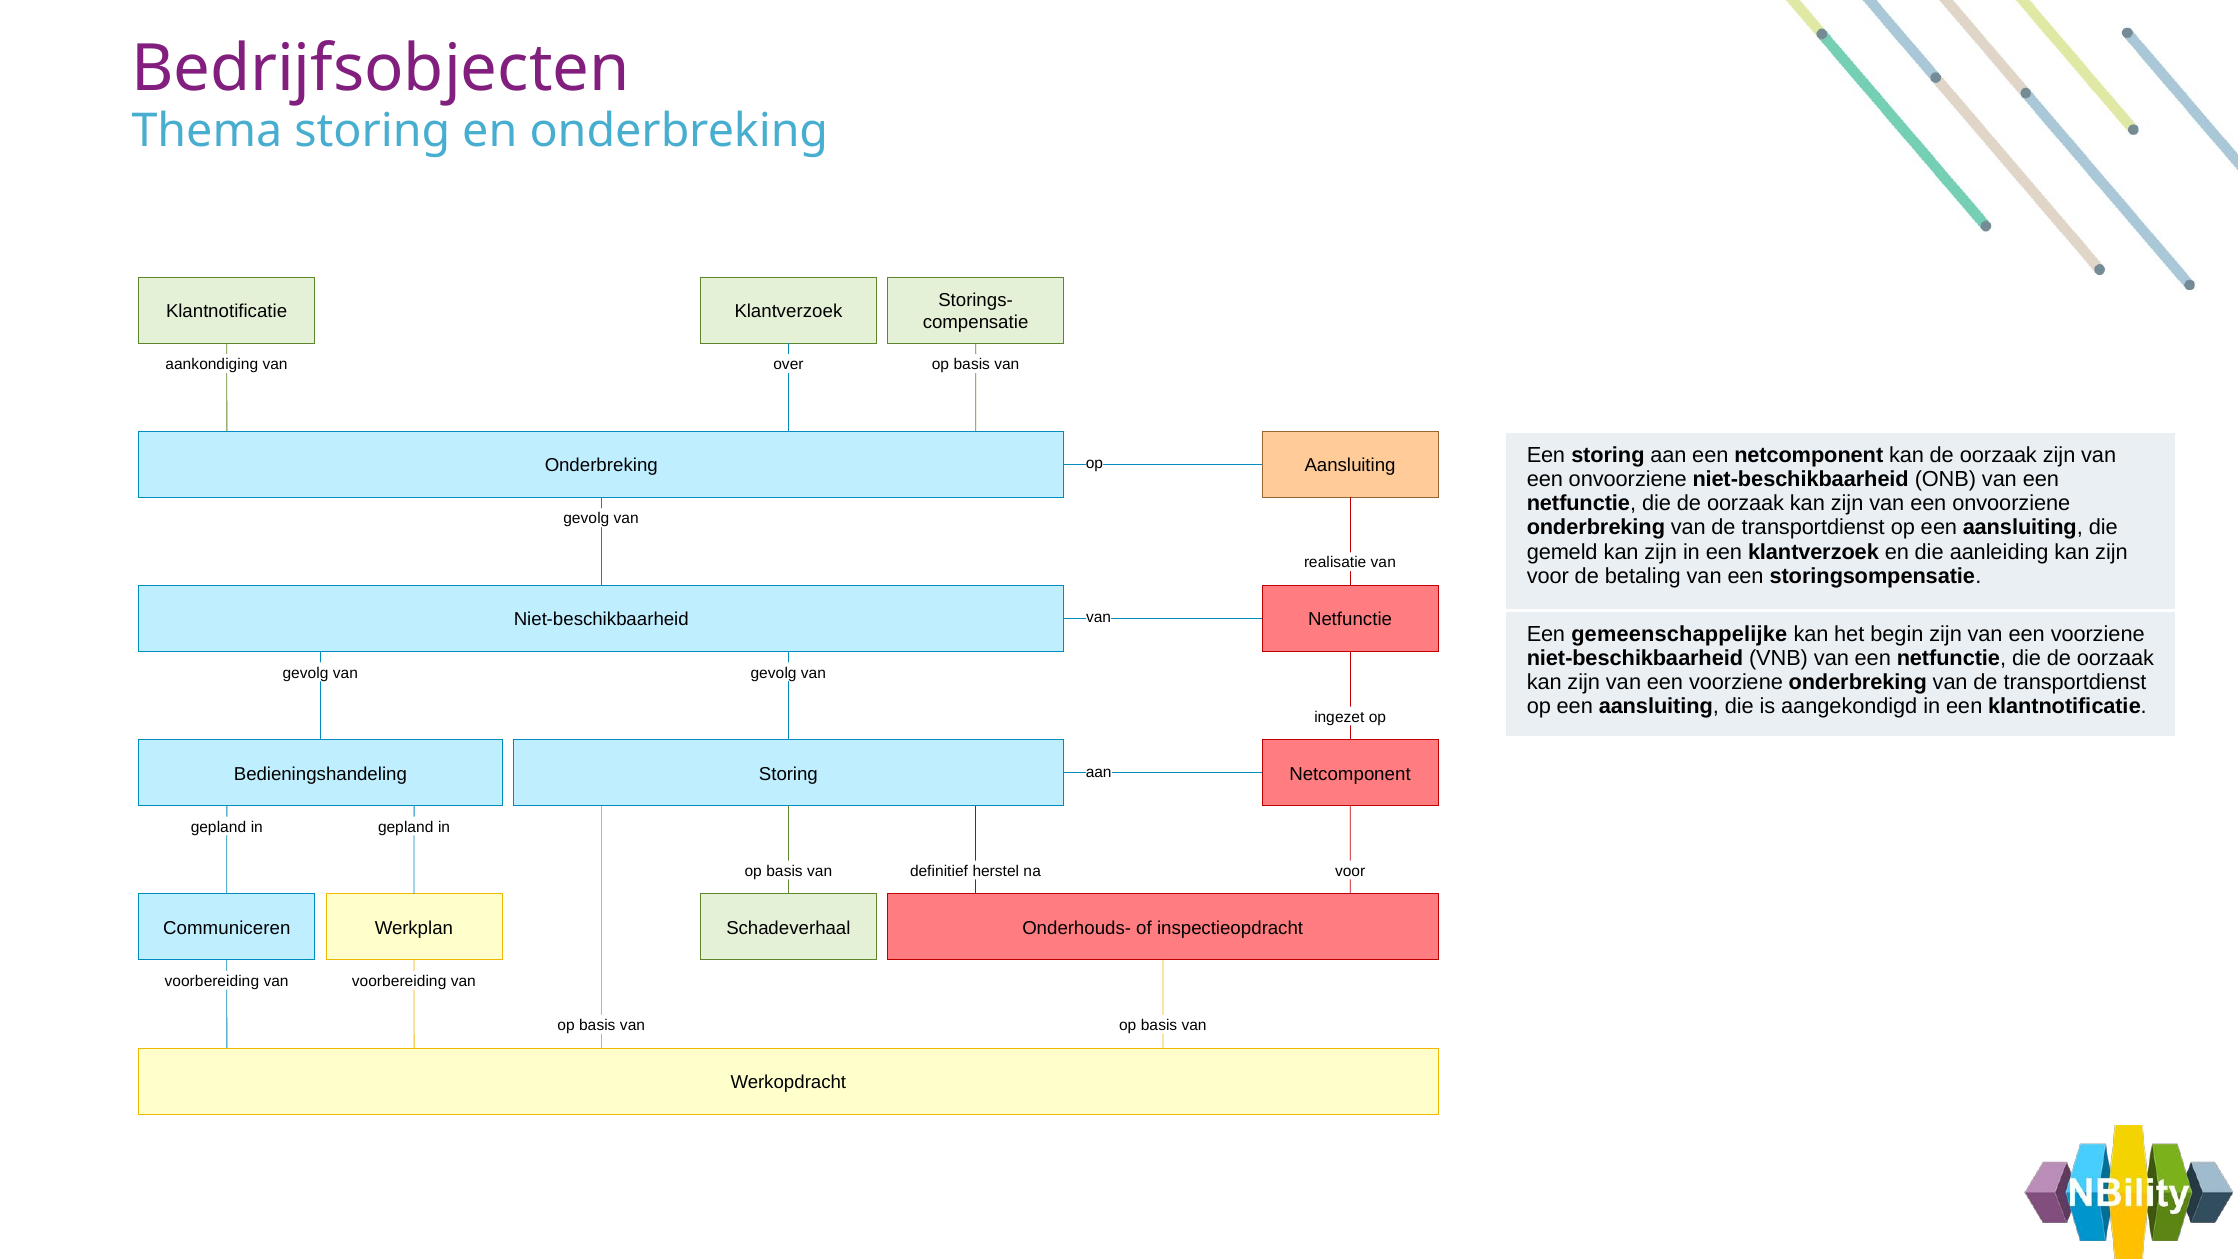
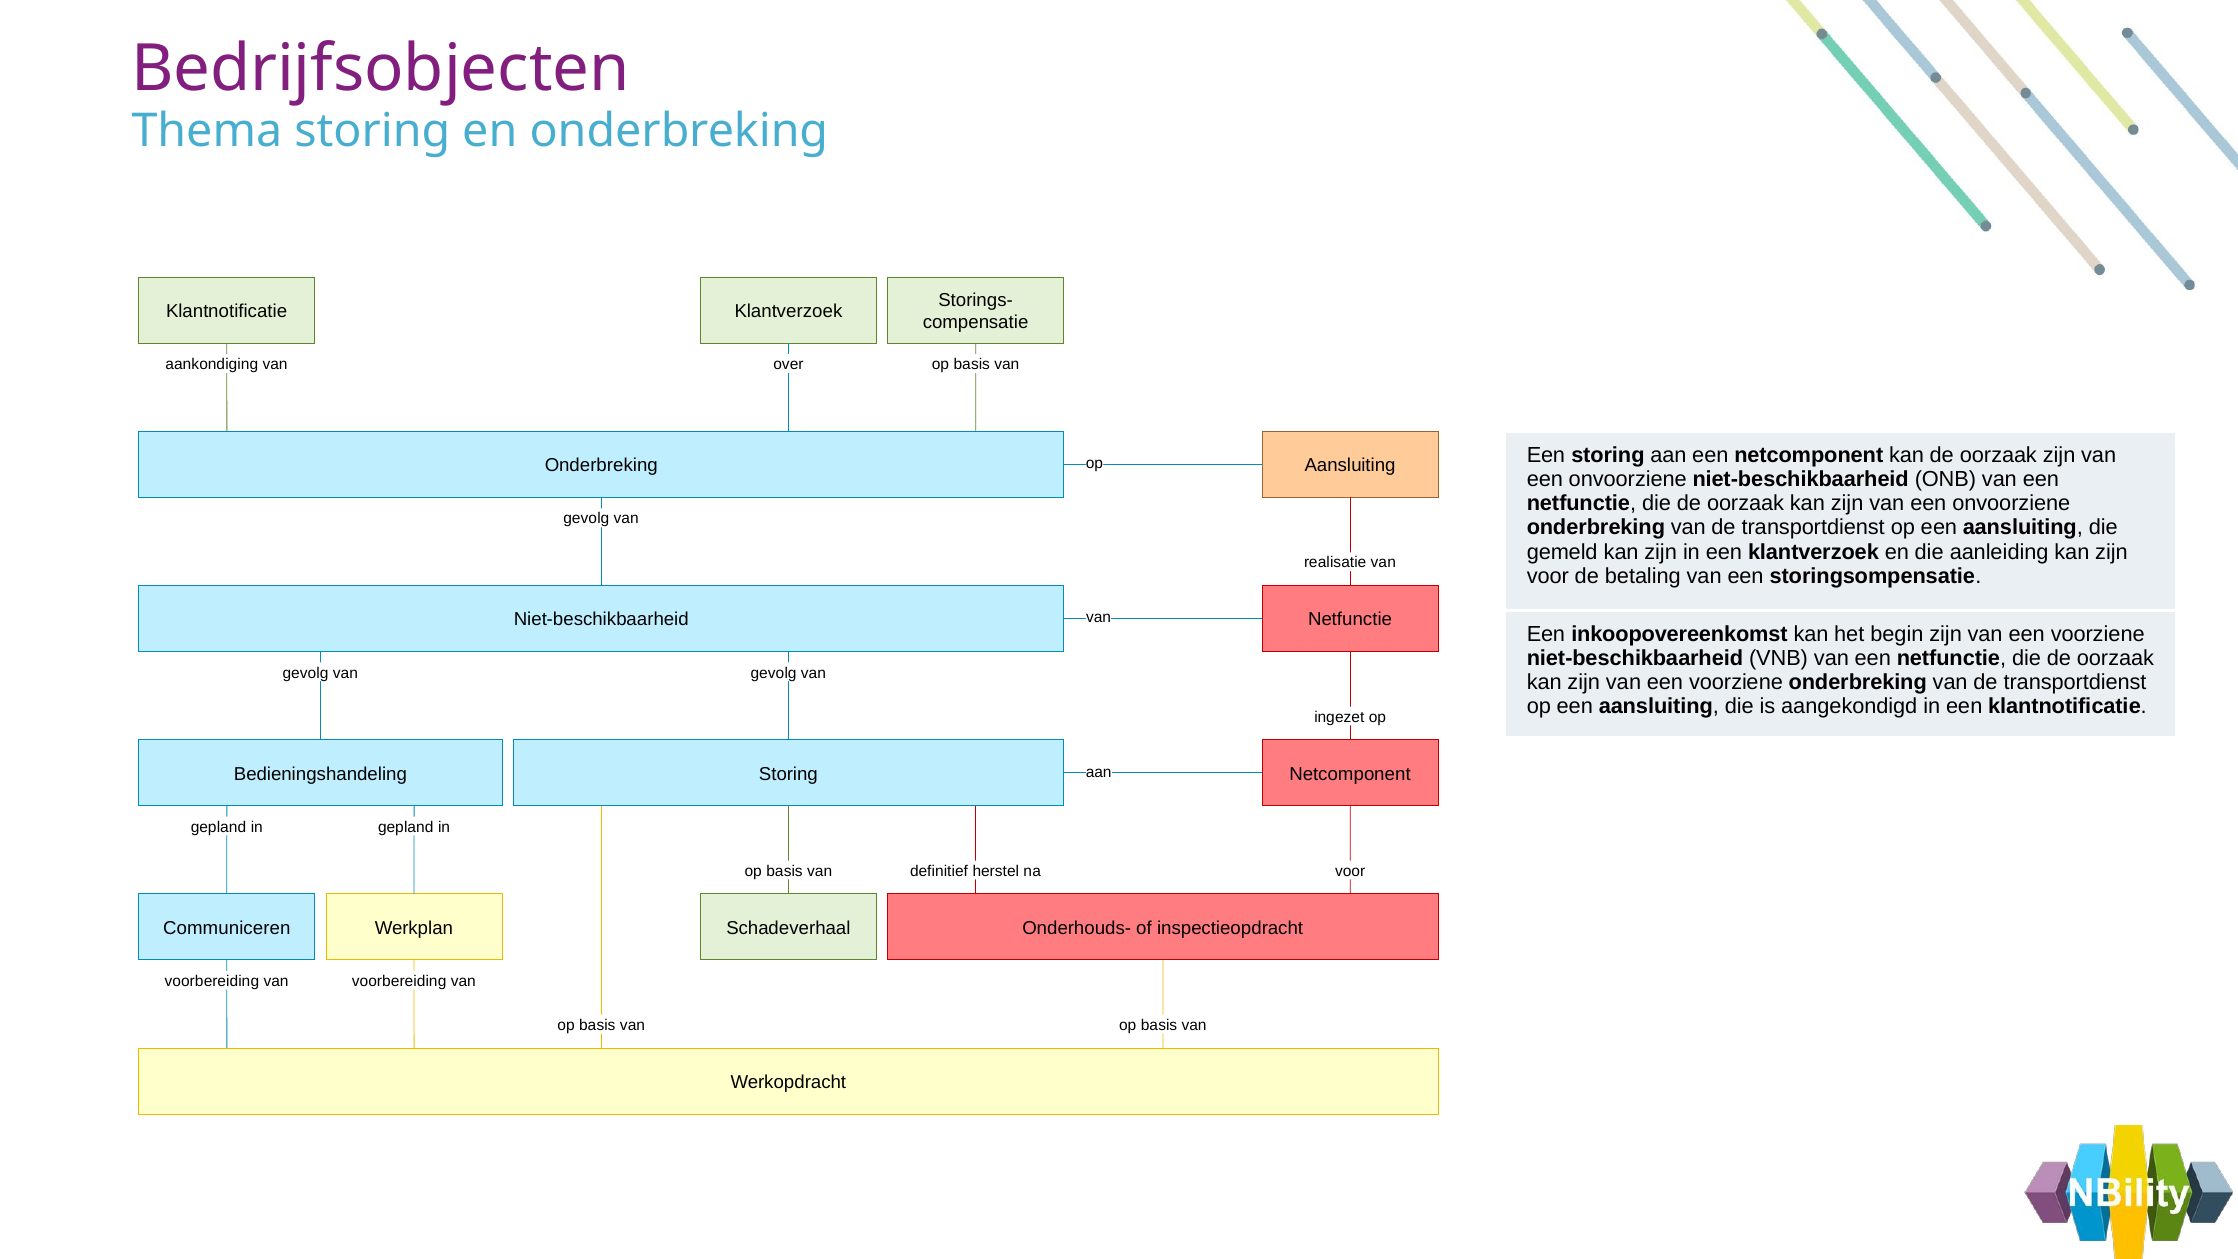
gemeenschappelijke: gemeenschappelijke -> inkoopovereenkomst
